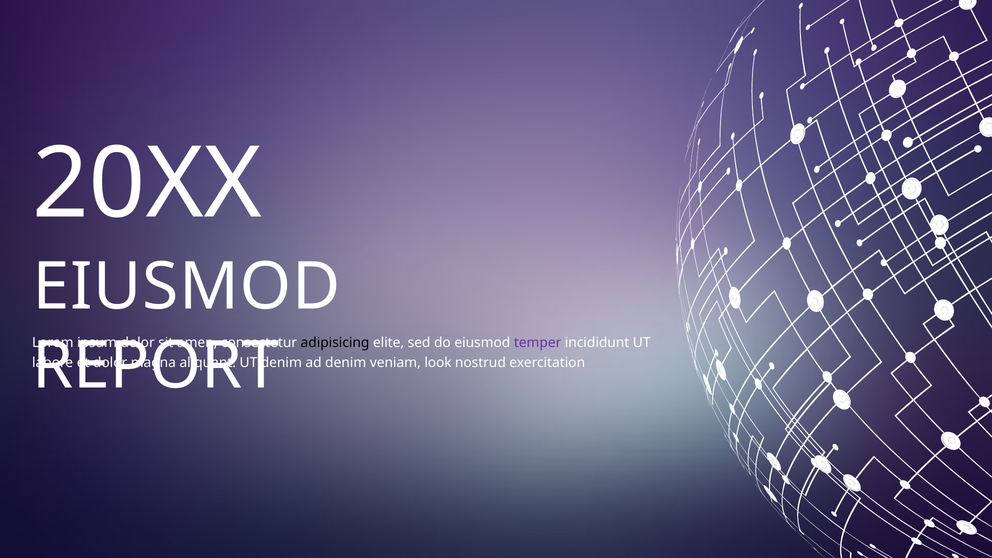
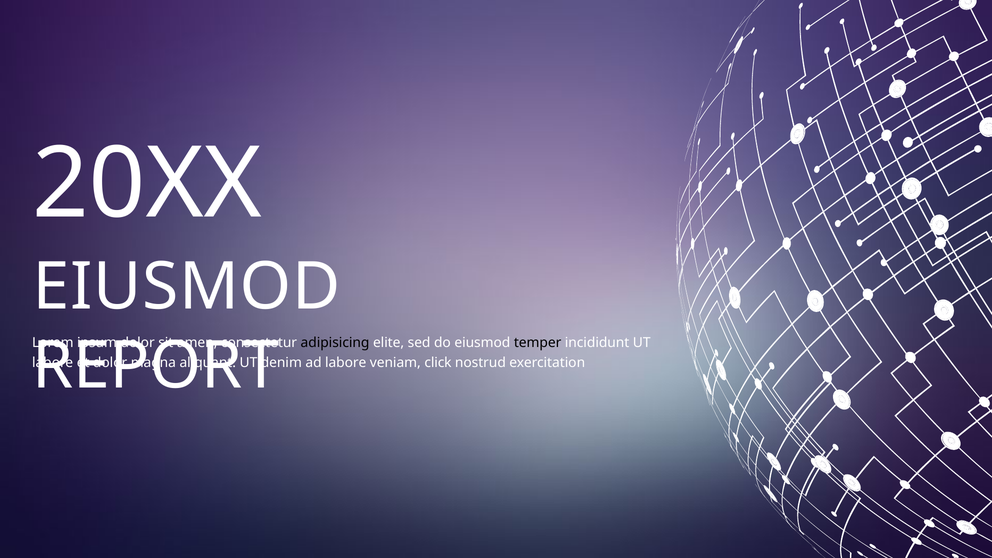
temper colour: purple -> black
ad denim: denim -> labore
look: look -> click
